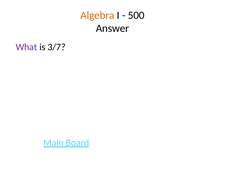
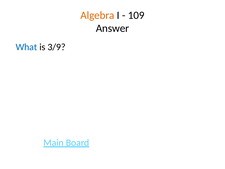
500: 500 -> 109
What colour: purple -> blue
3/7: 3/7 -> 3/9
